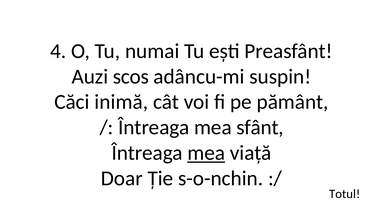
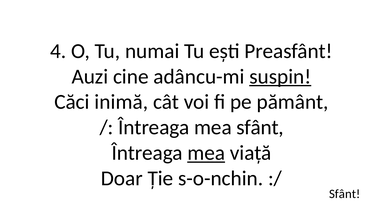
scos: scos -> cine
suspin underline: none -> present
Totul at (345, 194): Totul -> Sfânt
